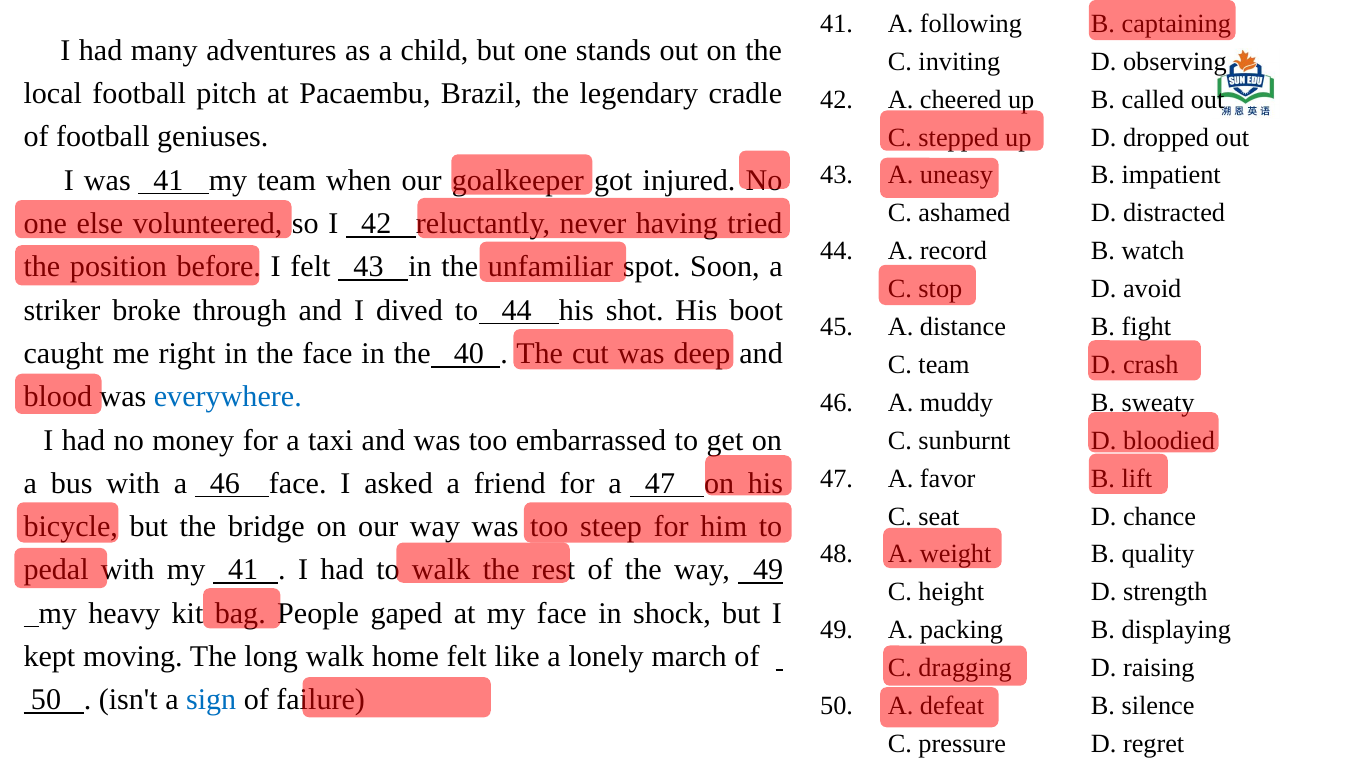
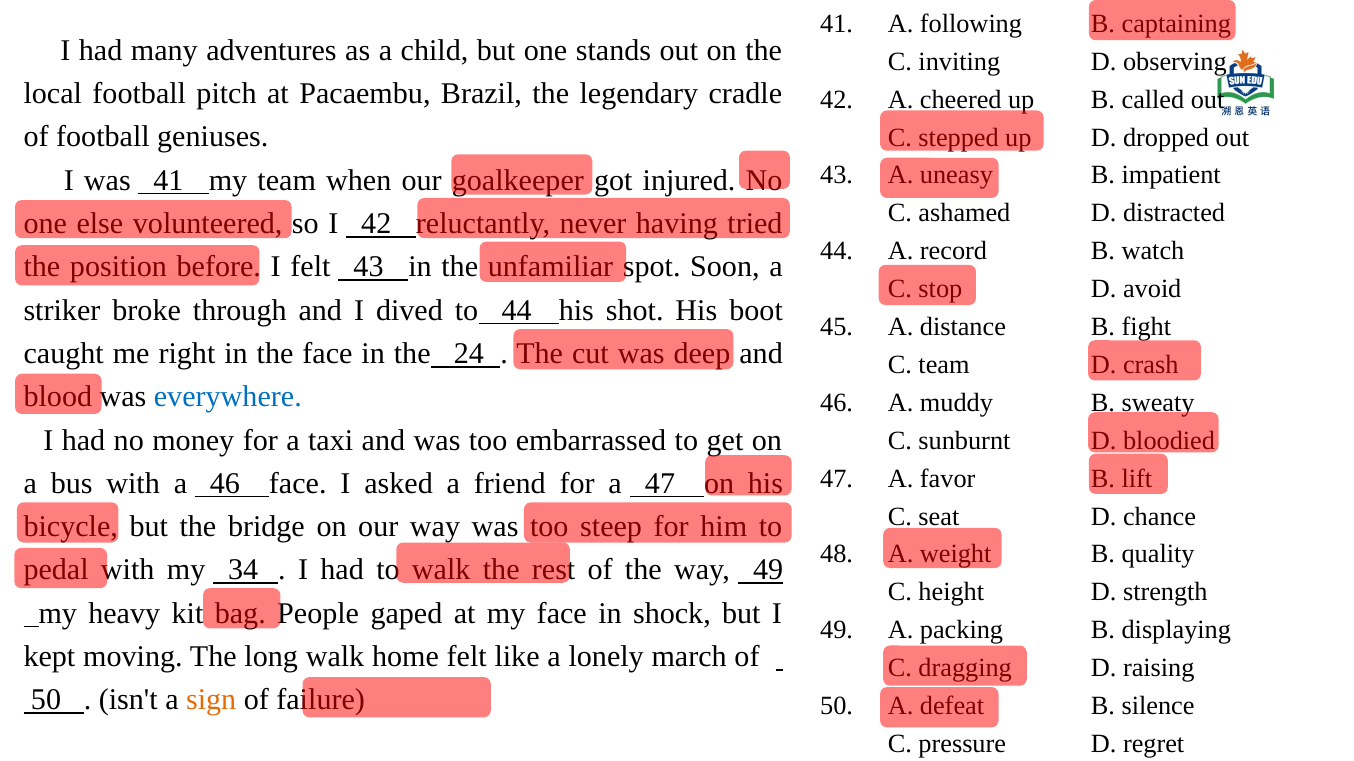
40: 40 -> 24
my 41: 41 -> 34
sign colour: blue -> orange
